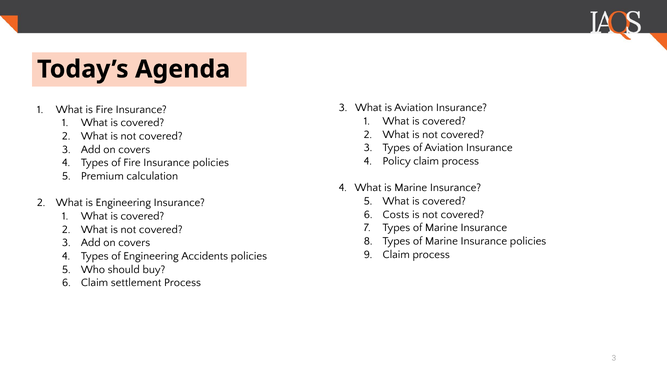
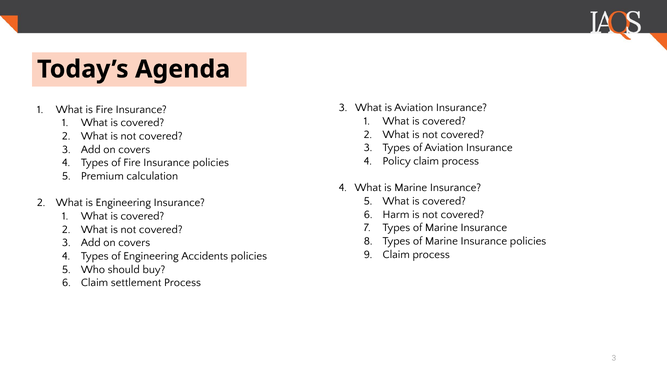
Costs: Costs -> Harm
